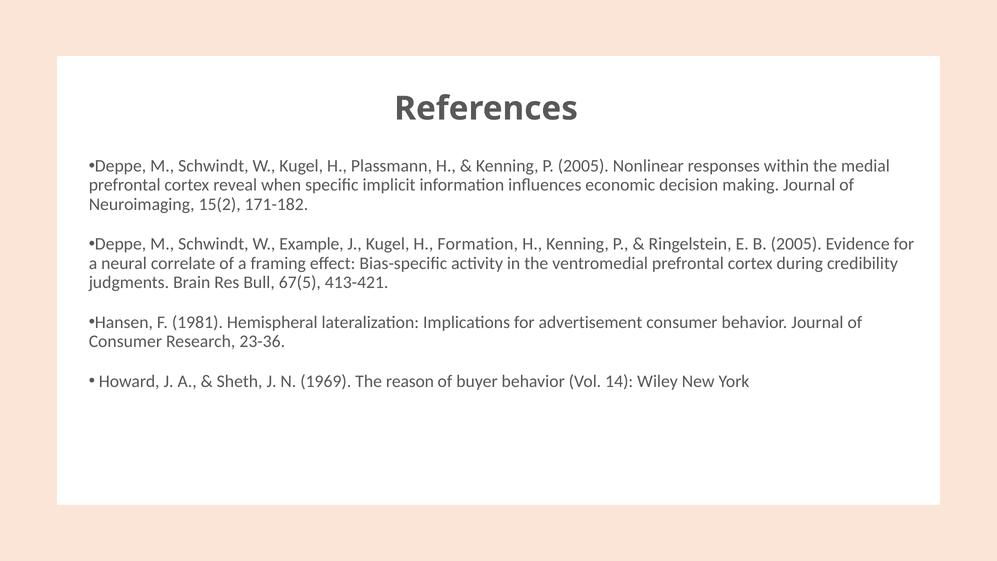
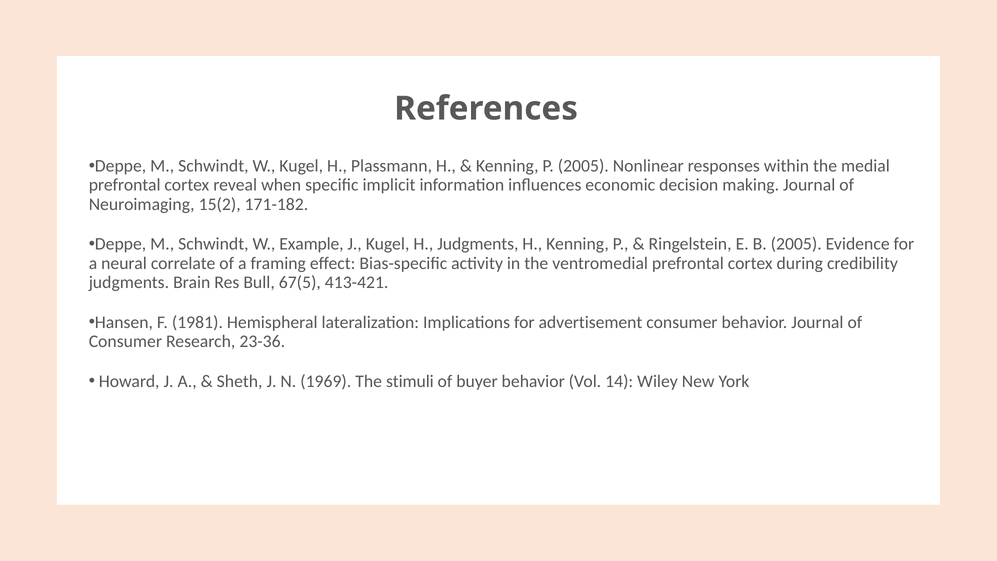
H Formation: Formation -> Judgments
reason: reason -> stimuli
